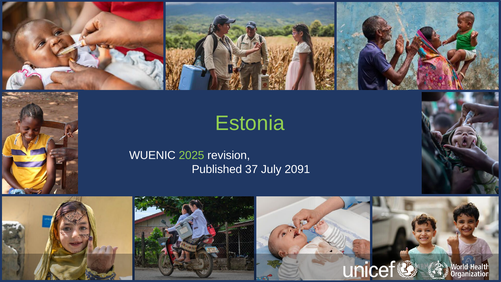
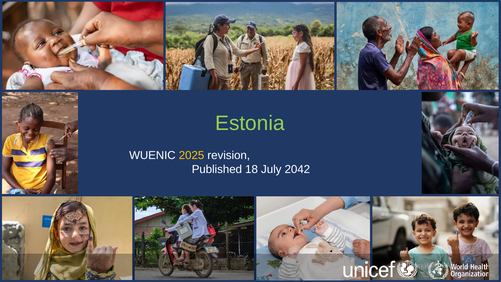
2025 colour: light green -> yellow
37: 37 -> 18
2091: 2091 -> 2042
